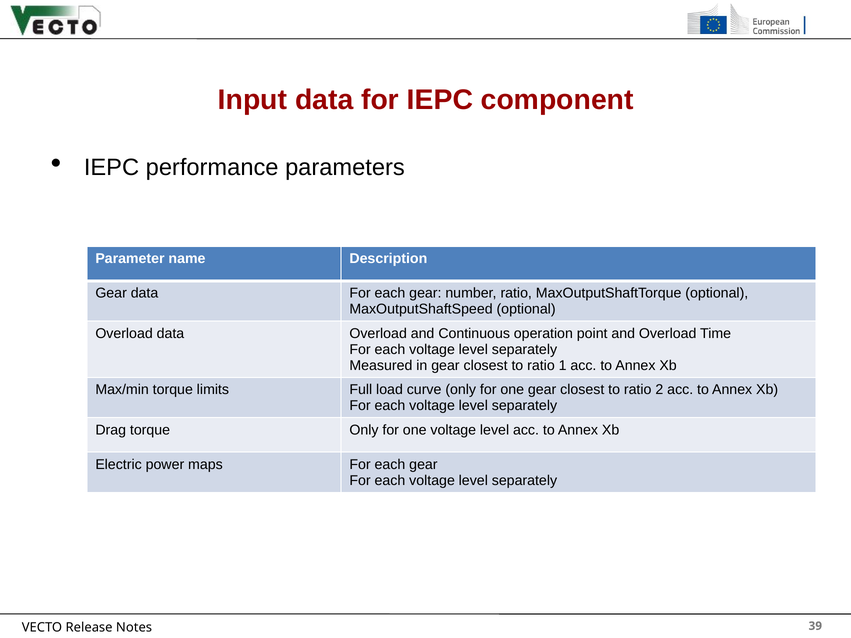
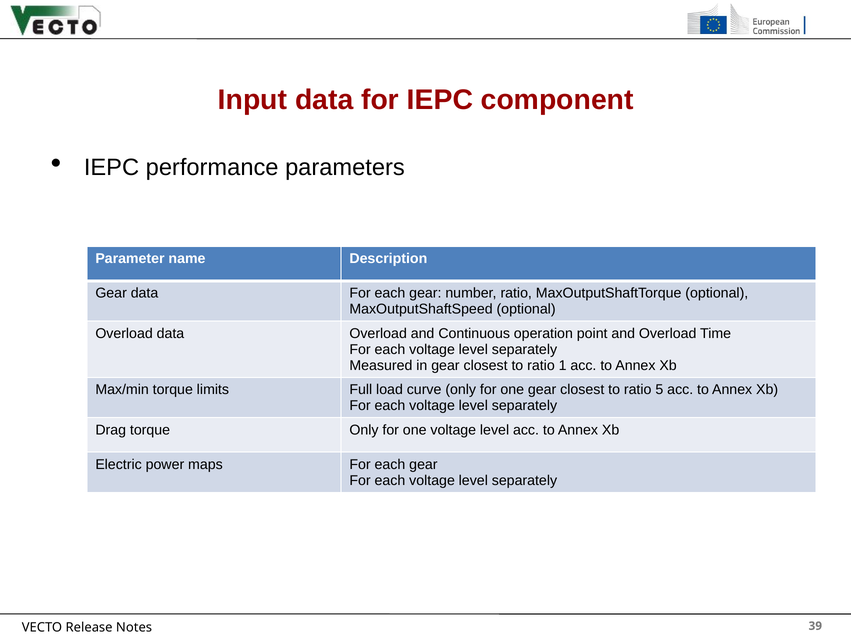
2: 2 -> 5
